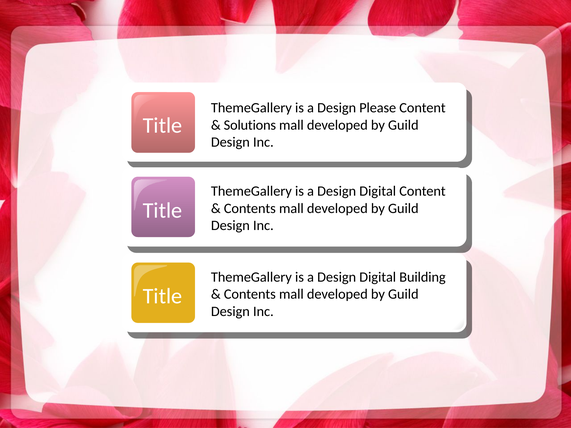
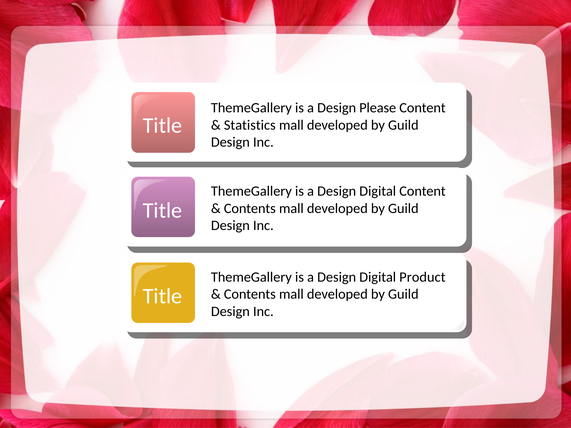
Solutions: Solutions -> Statistics
Building: Building -> Product
